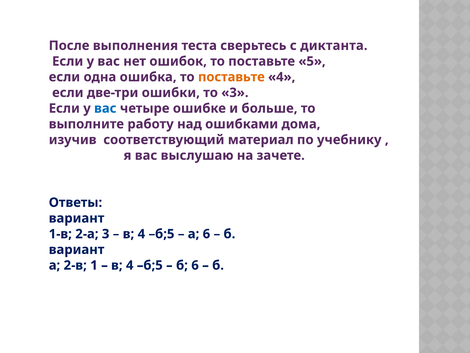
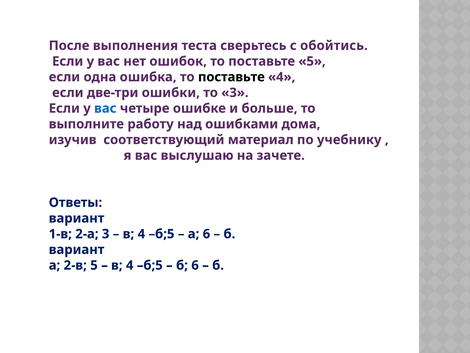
диктанта: диктанта -> обойтись
поставьте at (231, 77) colour: orange -> black
2-в 1: 1 -> 5
